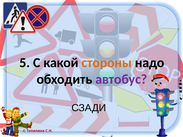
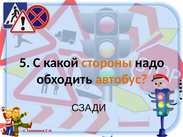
автобус colour: purple -> orange
